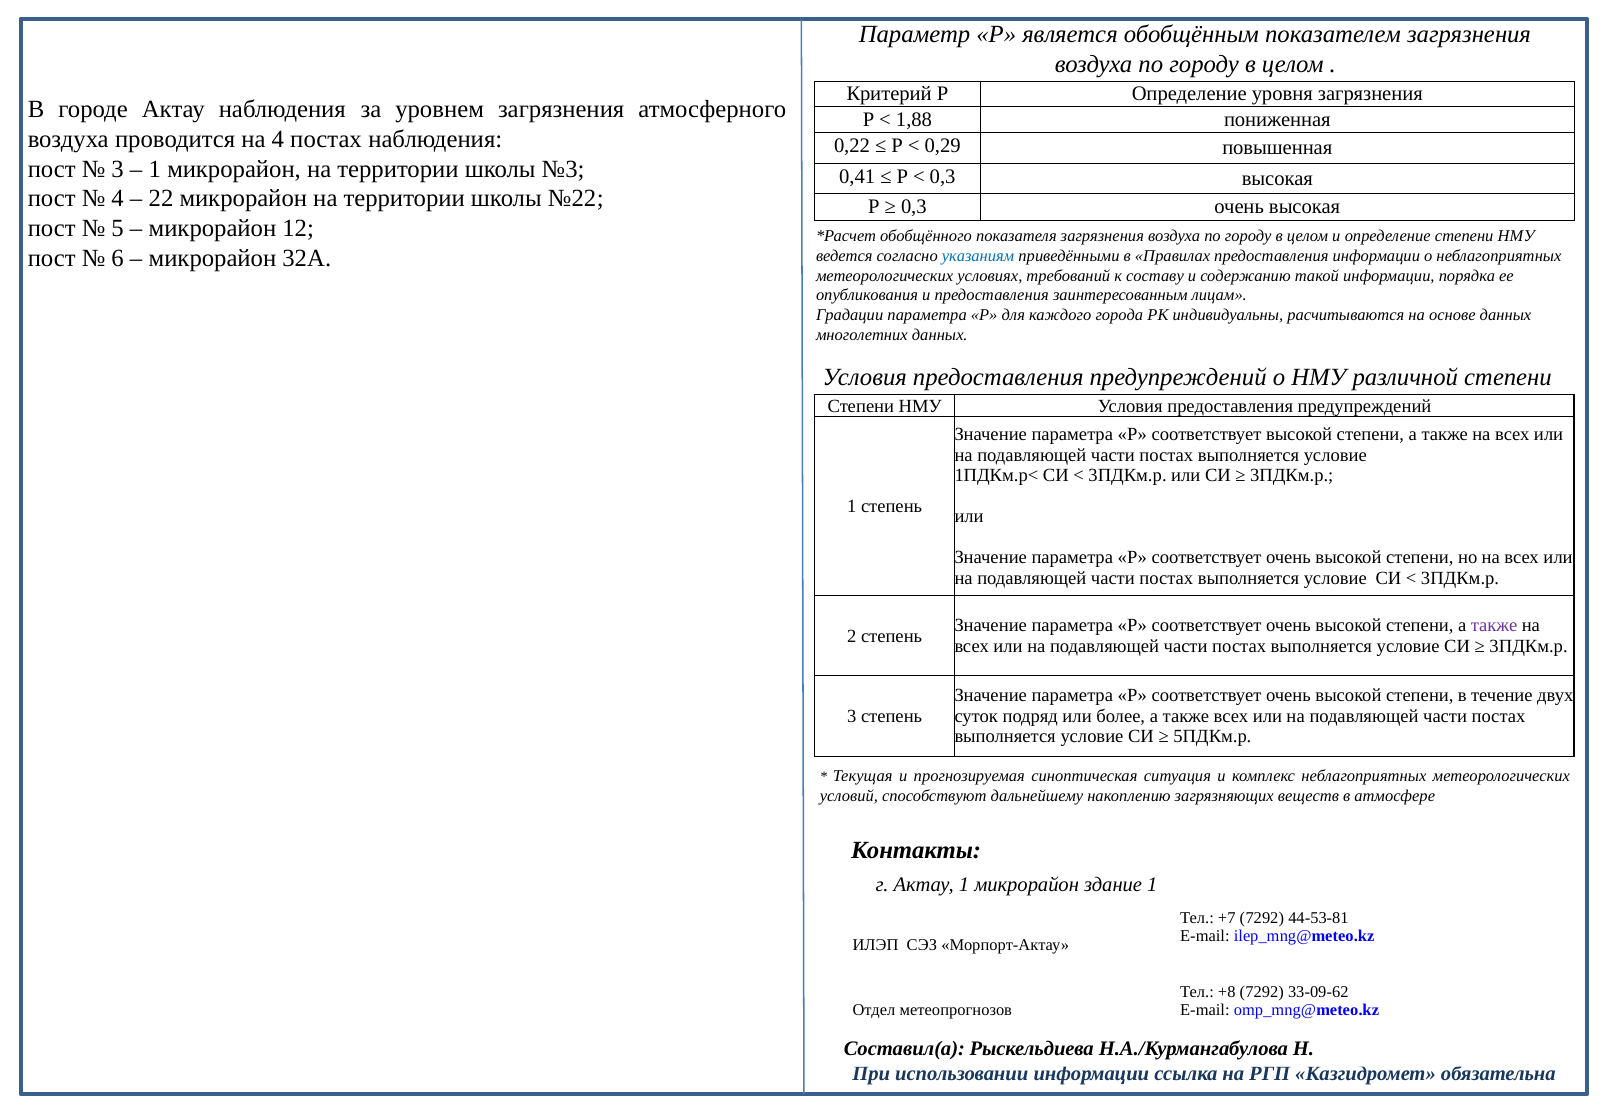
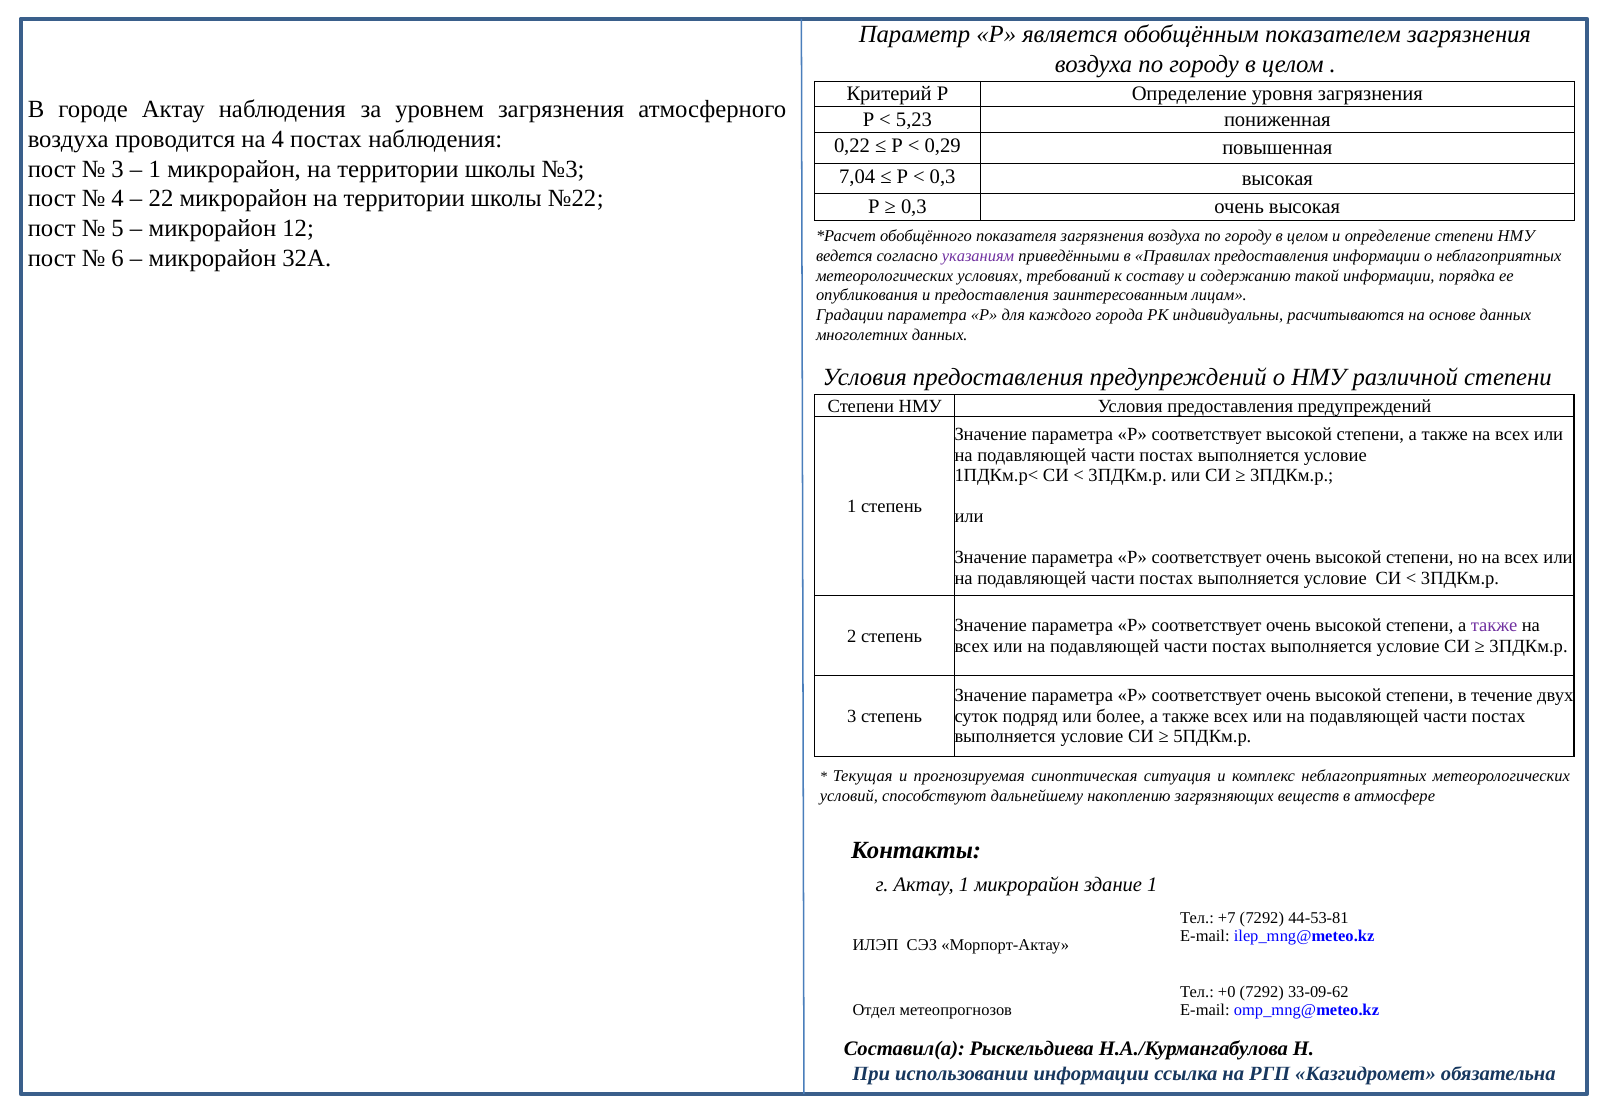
1,88: 1,88 -> 5,23
0,41: 0,41 -> 7,04
указаниям colour: blue -> purple
+8: +8 -> +0
